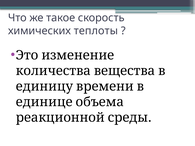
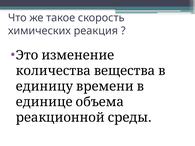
теплоты: теплоты -> реакция
